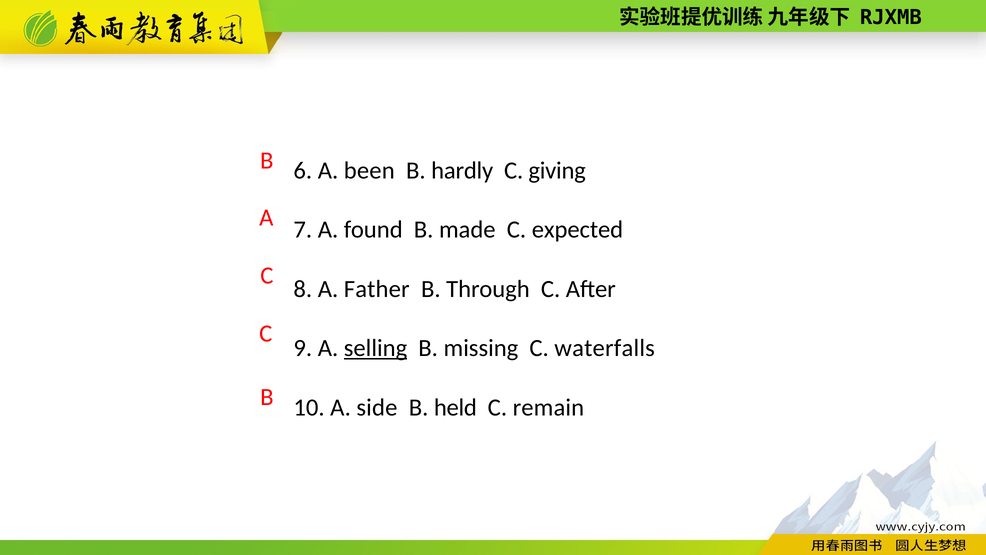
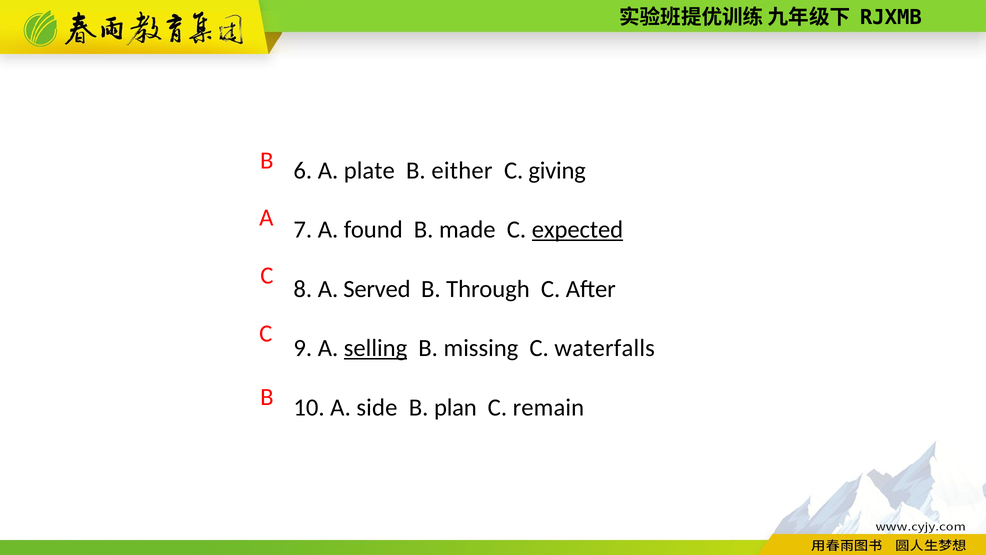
been: been -> plate
hardly: hardly -> either
expected underline: none -> present
Father: Father -> Served
held: held -> plan
